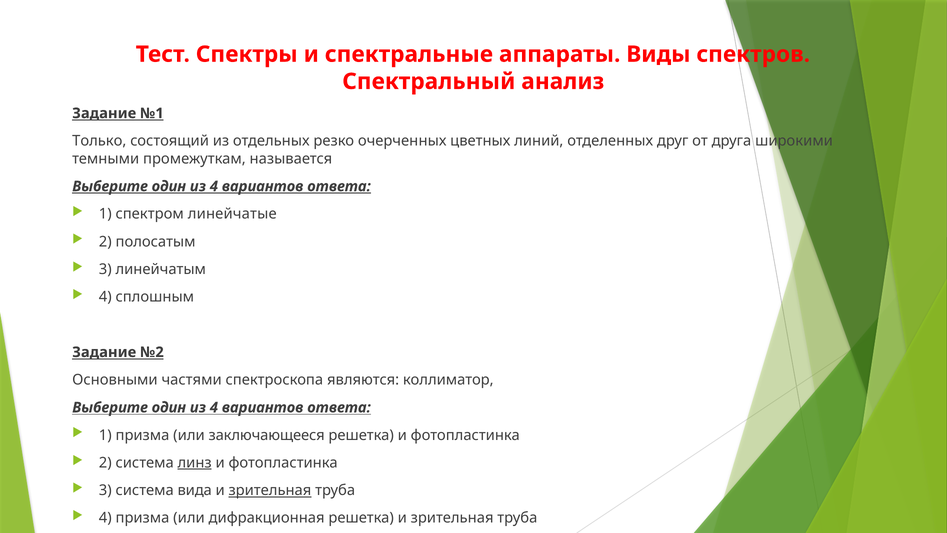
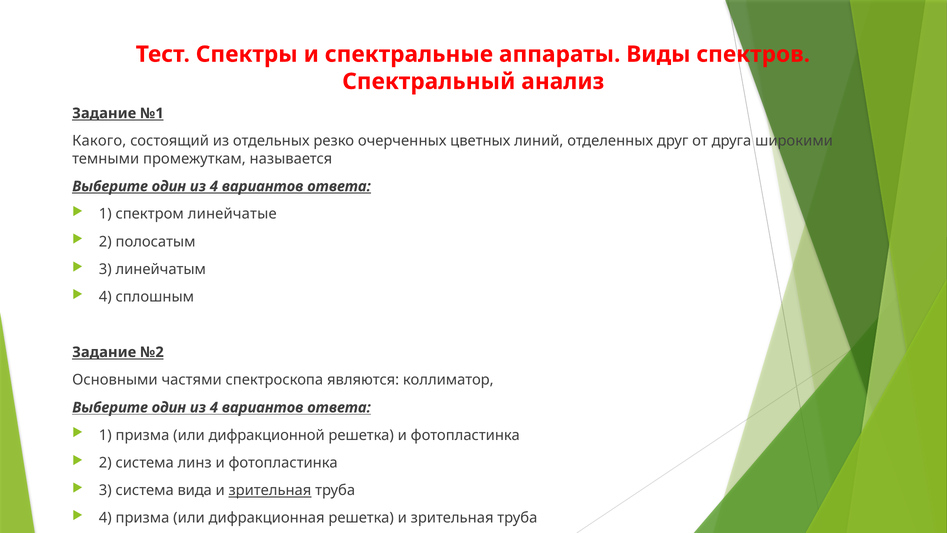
Только: Только -> Какого
заключающееся: заключающееся -> дифракционной
линз underline: present -> none
